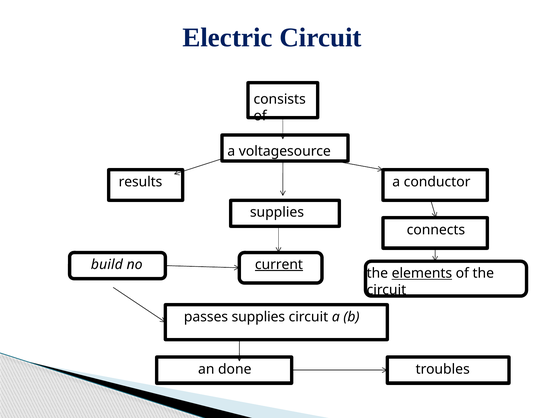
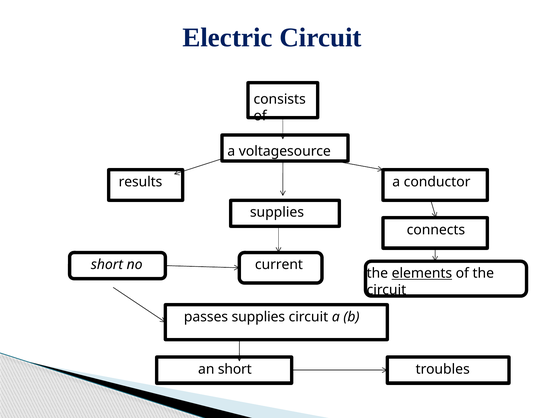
build at (107, 264): build -> short
current underline: present -> none
an done: done -> short
